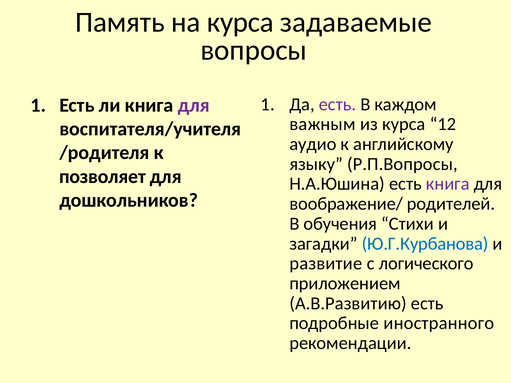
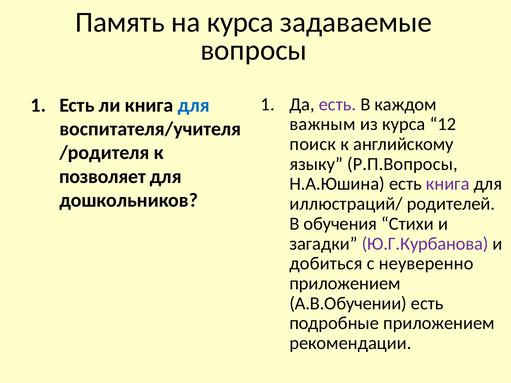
для at (194, 105) colour: purple -> blue
аудио: аудио -> поиск
воображение/: воображение/ -> иллюстраций/
Ю.Г.Курбанова colour: blue -> purple
развитие: развитие -> добиться
логического: логического -> неуверенно
А.В.Развитию: А.В.Развитию -> А.В.Обучении
подробные иностранного: иностранного -> приложением
